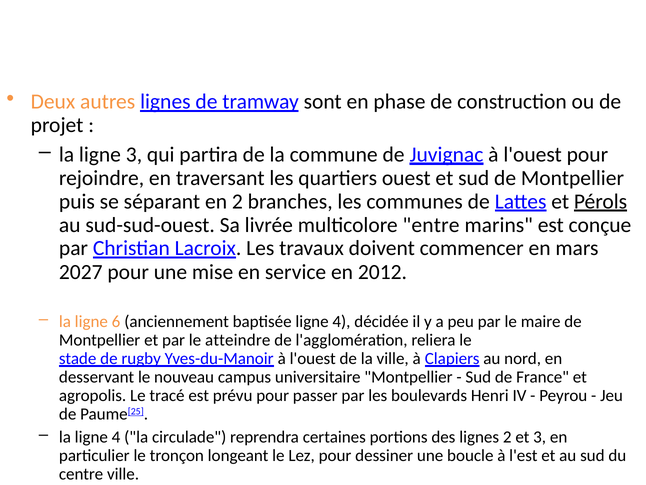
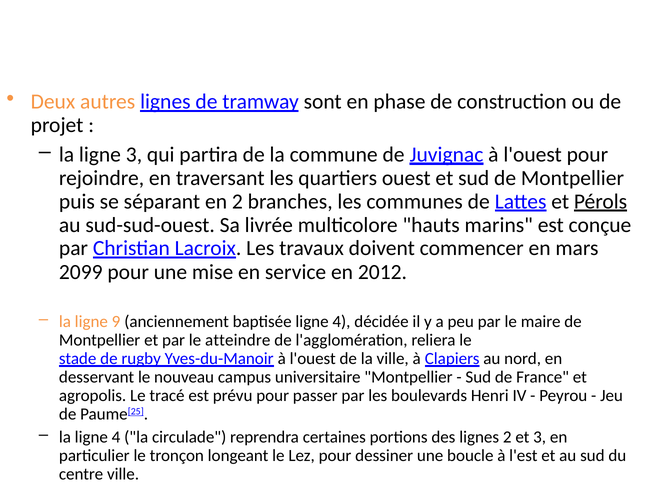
entre: entre -> hauts
2027: 2027 -> 2099
6: 6 -> 9
